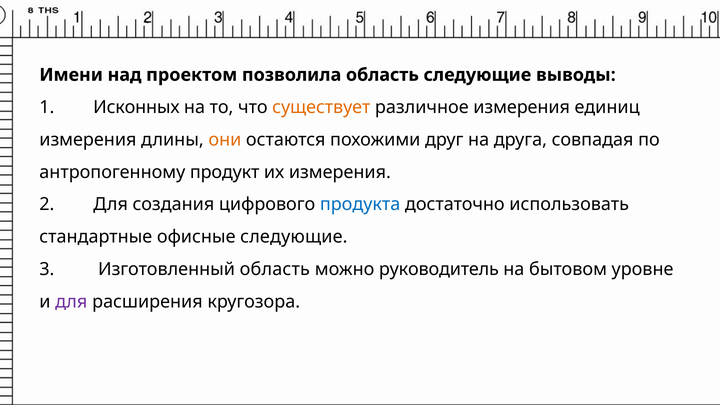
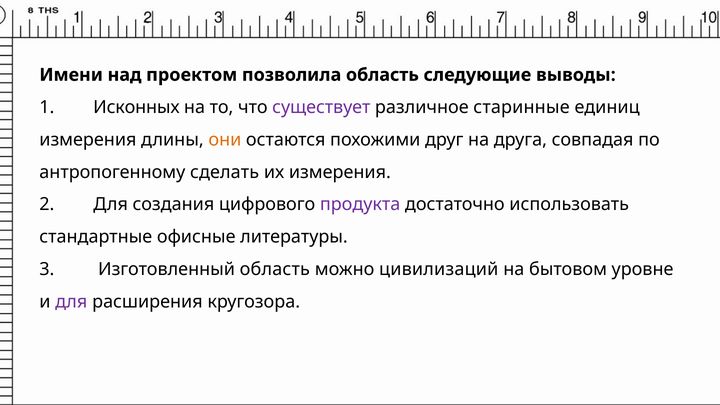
существует colour: orange -> purple
различное измерения: измерения -> старинные
продукт: продукт -> сделать
продукта colour: blue -> purple
офисные следующие: следующие -> литературы
руководитель: руководитель -> цивилизаций
